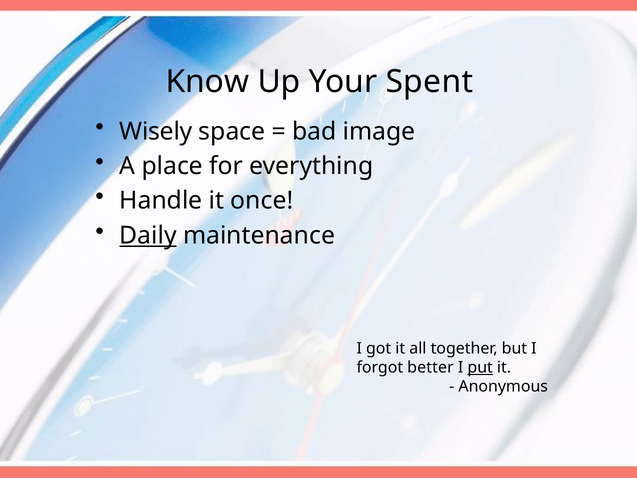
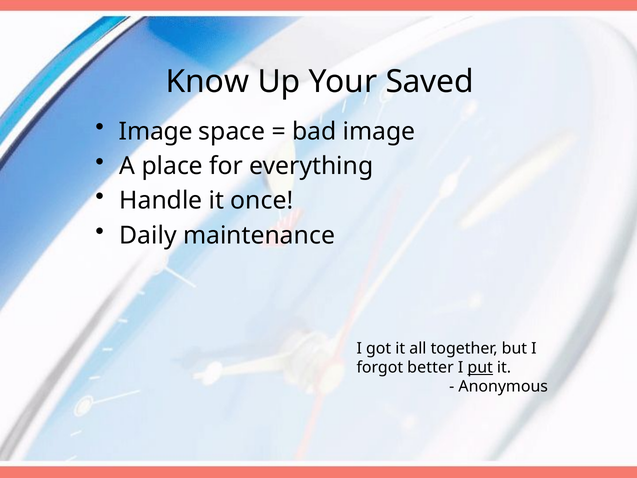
Spent: Spent -> Saved
Wisely at (156, 131): Wisely -> Image
Daily underline: present -> none
